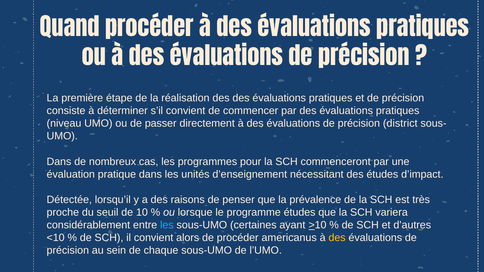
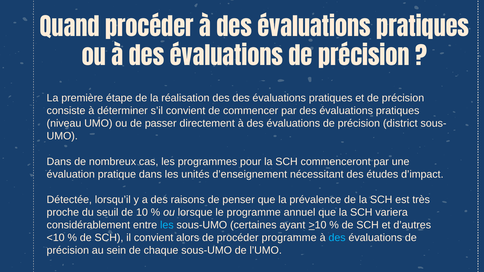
programme études: études -> annuel
procéder americanus: americanus -> programme
des at (337, 238) colour: yellow -> light blue
